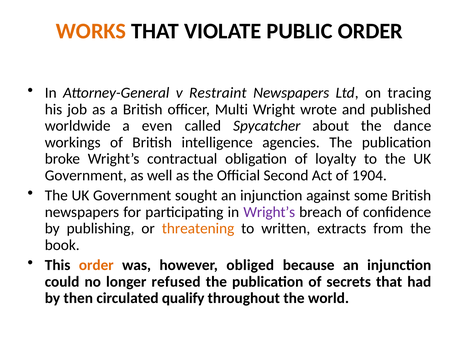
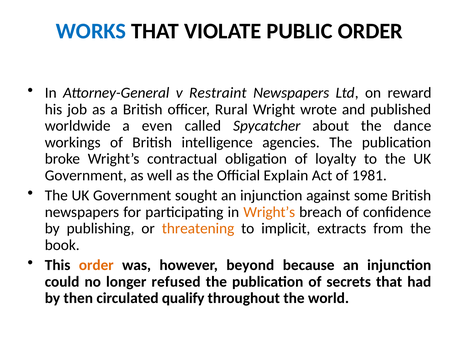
WORKS colour: orange -> blue
tracing: tracing -> reward
Multi: Multi -> Rural
Second: Second -> Explain
1904: 1904 -> 1981
Wright’s at (269, 212) colour: purple -> orange
written: written -> implicit
obliged: obliged -> beyond
